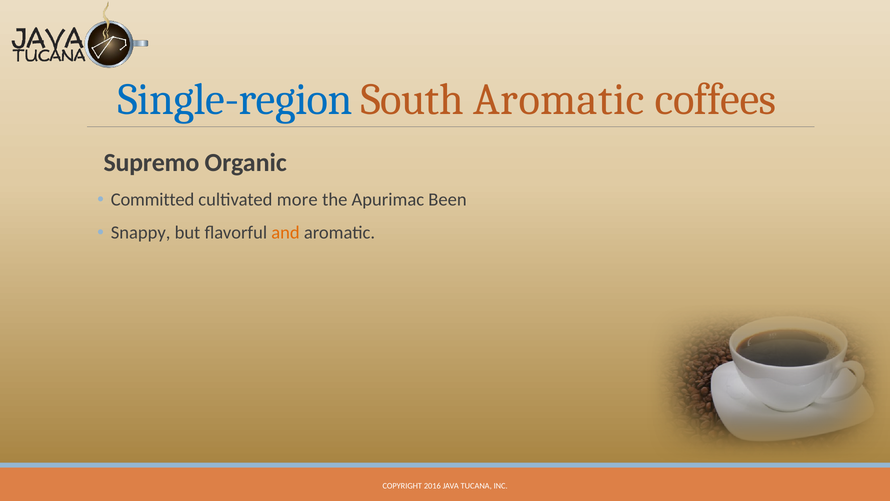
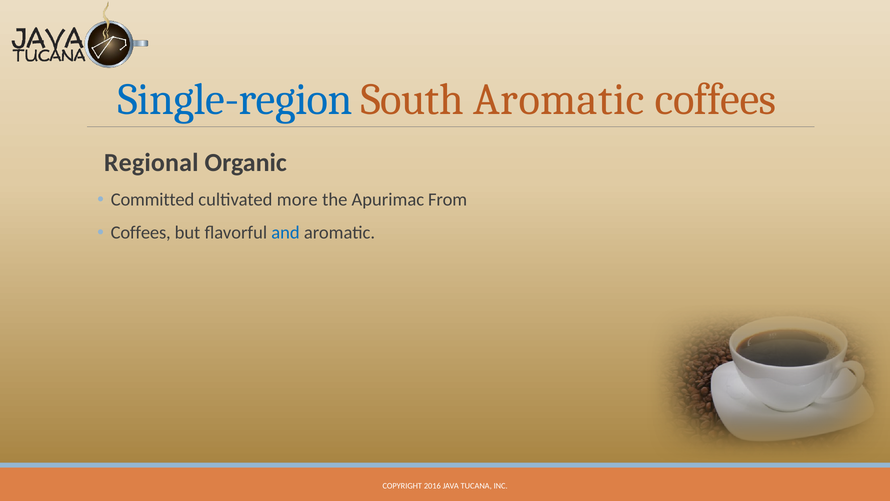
Supremo: Supremo -> Regional
Been: Been -> From
Snappy at (141, 232): Snappy -> Coffees
and colour: orange -> blue
